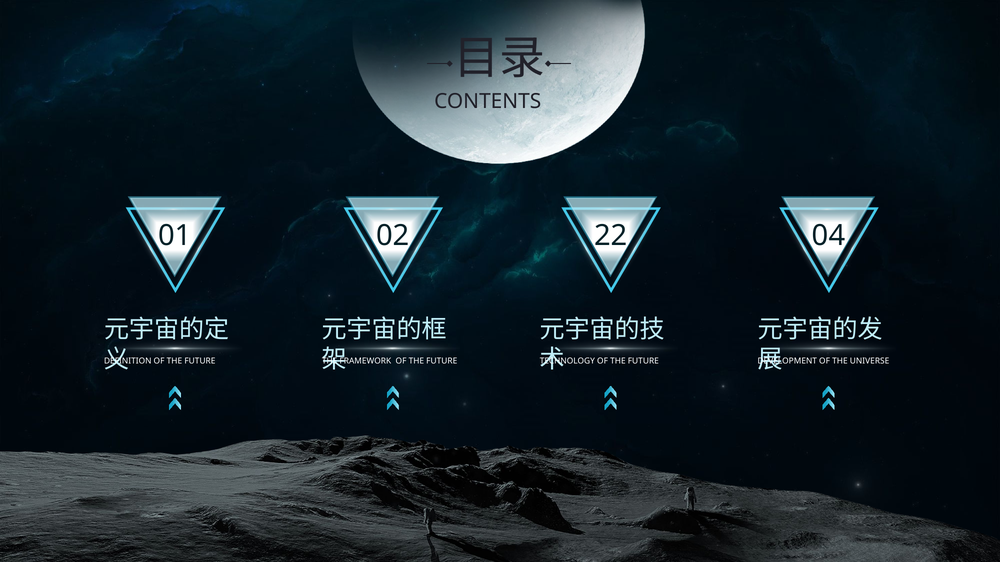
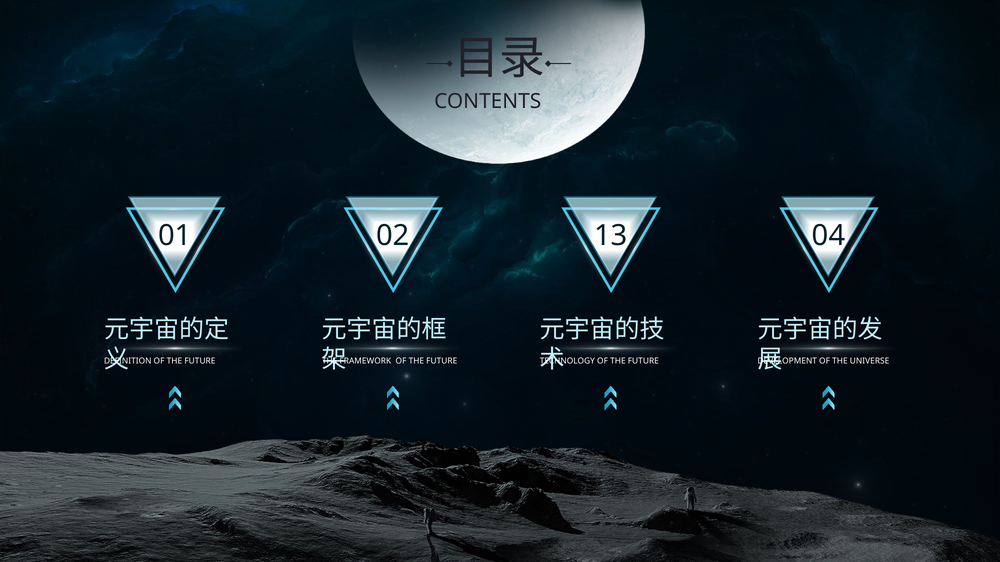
22: 22 -> 13
